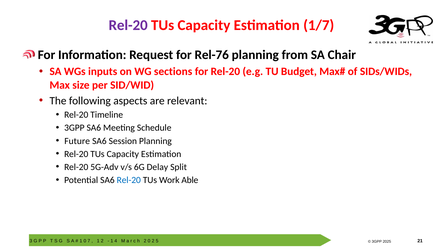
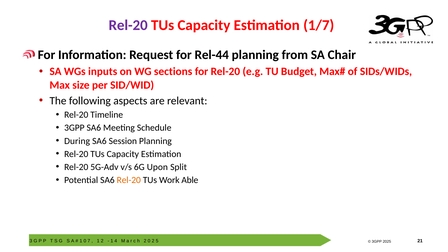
Rel-76: Rel-76 -> Rel-44
Future: Future -> During
Delay: Delay -> Upon
Rel-20 at (129, 180) colour: blue -> orange
